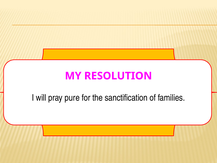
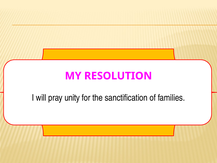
pure: pure -> unity
